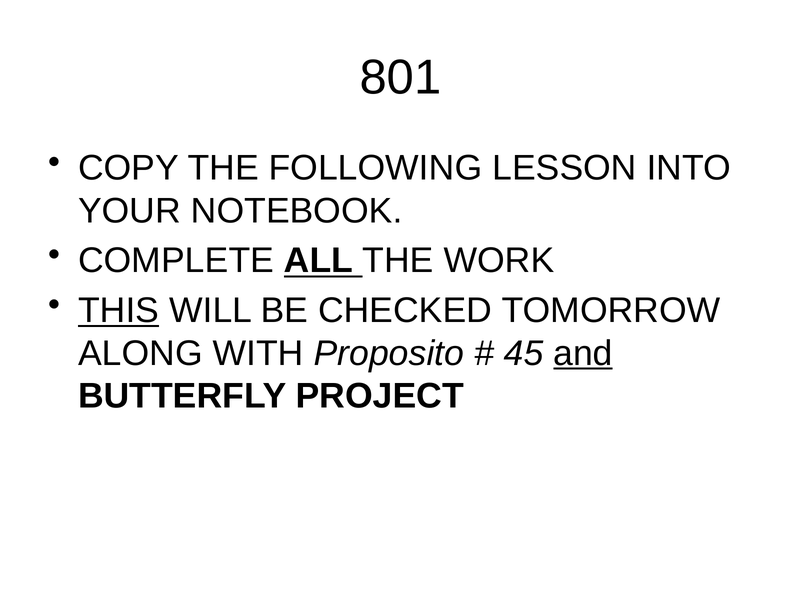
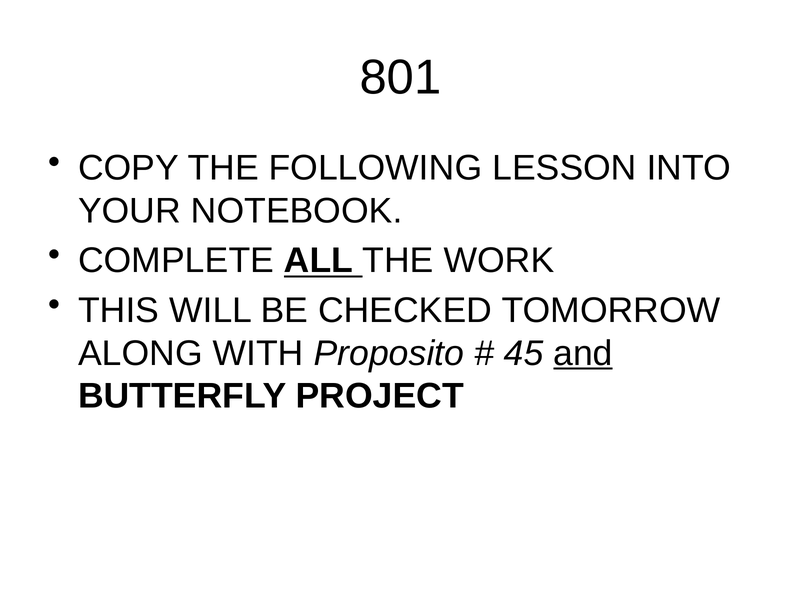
THIS underline: present -> none
